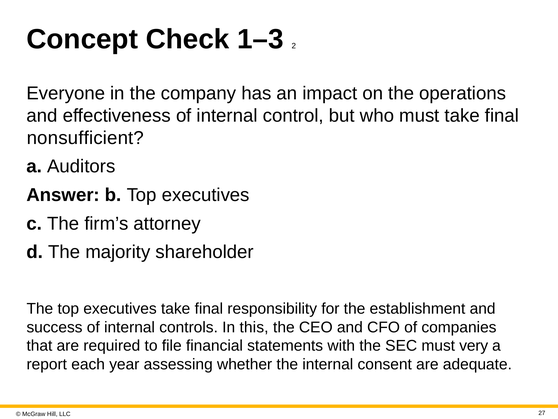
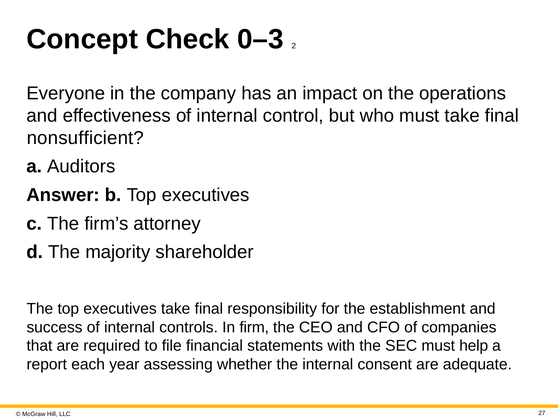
1–3: 1–3 -> 0–3
this: this -> firm
very: very -> help
